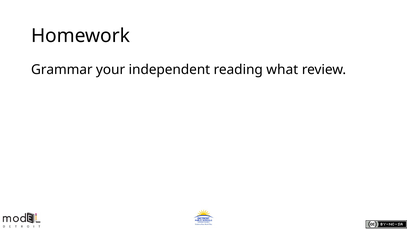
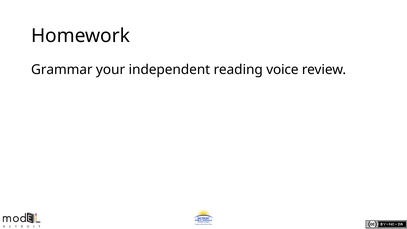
what: what -> voice
